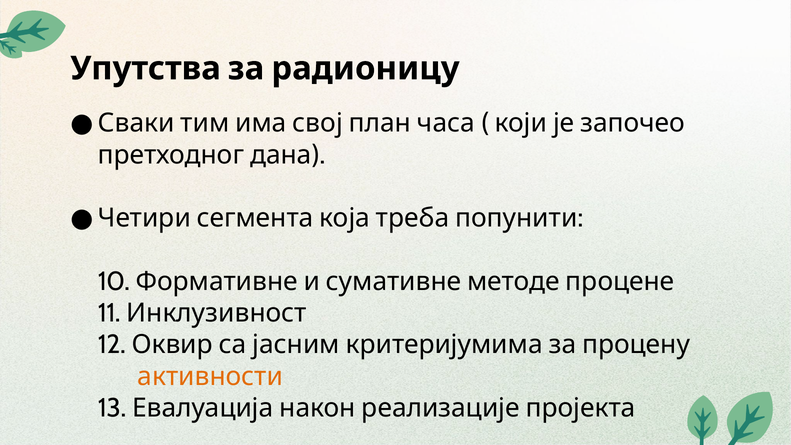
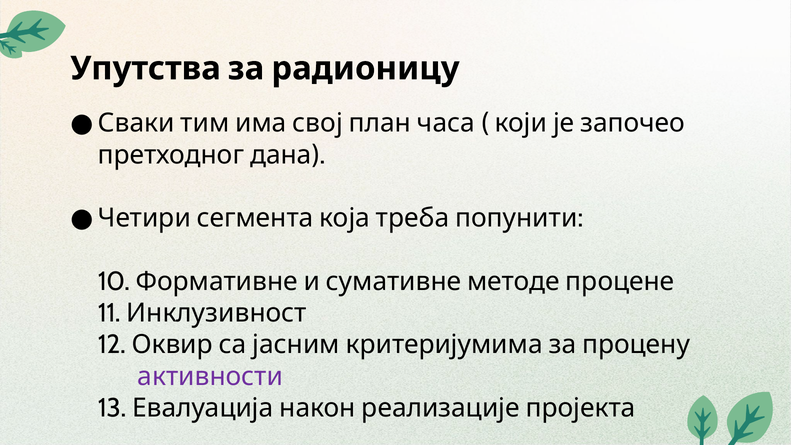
активности colour: orange -> purple
